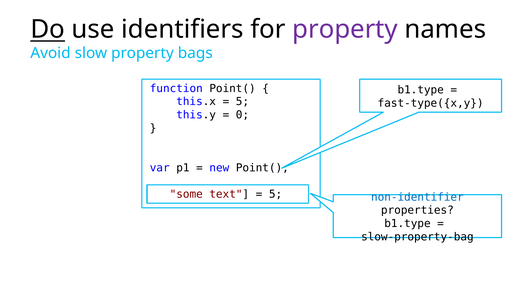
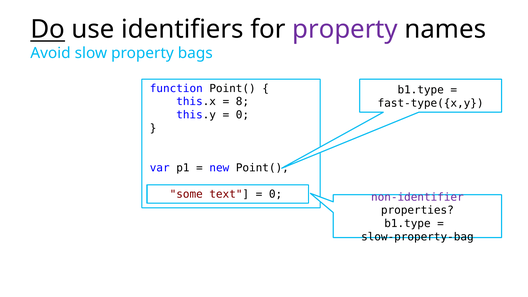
5 at (242, 102): 5 -> 8
5 at (276, 194): 5 -> 0
non-identifier colour: blue -> purple
